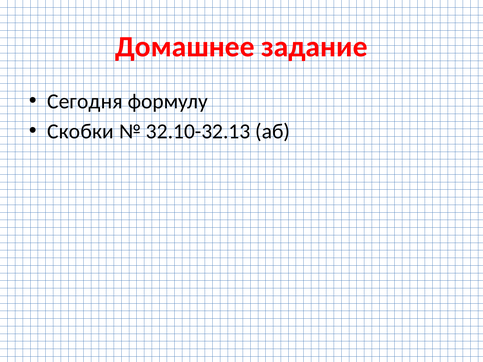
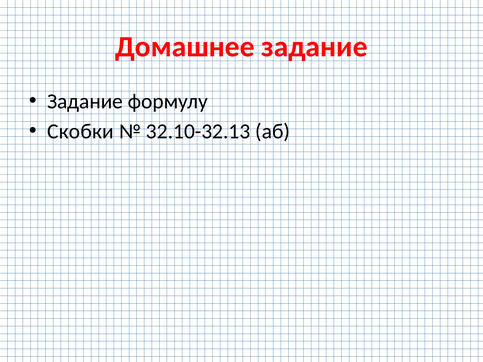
Сегодня at (85, 101): Сегодня -> Задание
